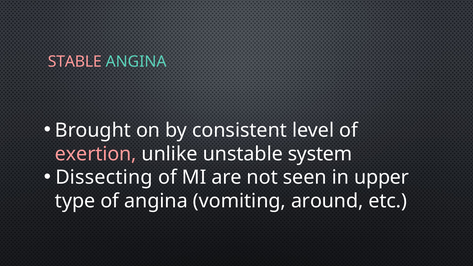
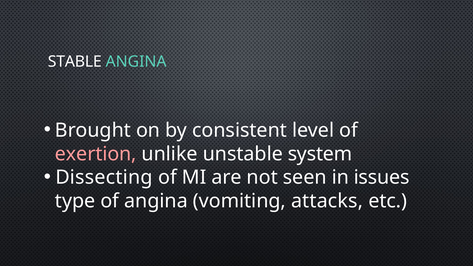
STABLE colour: pink -> white
upper: upper -> issues
around: around -> attacks
